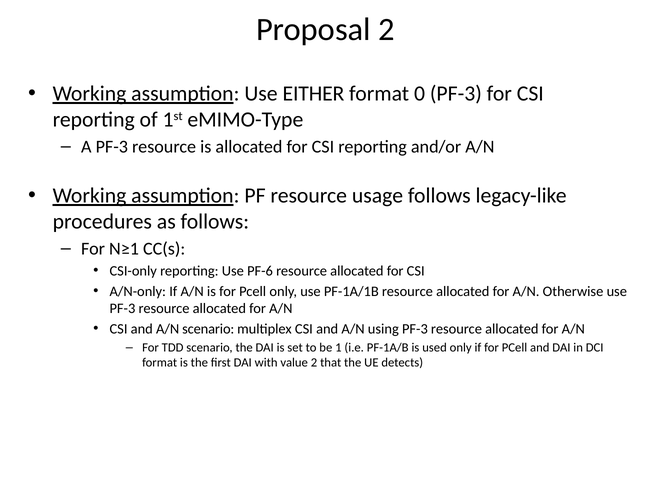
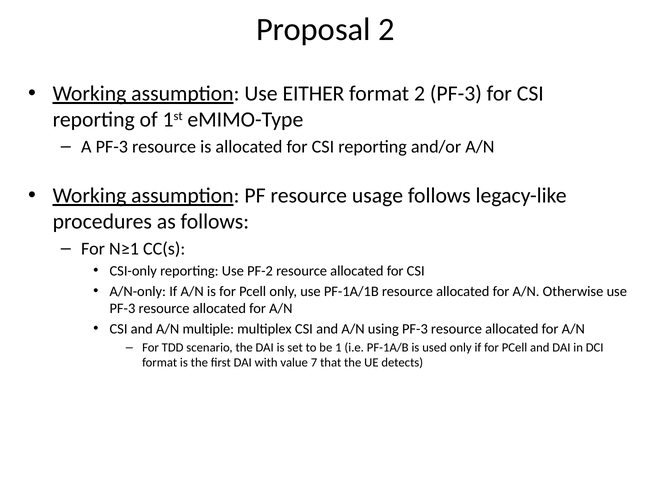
format 0: 0 -> 2
PF-6: PF-6 -> PF-2
A/N scenario: scenario -> multiple
value 2: 2 -> 7
